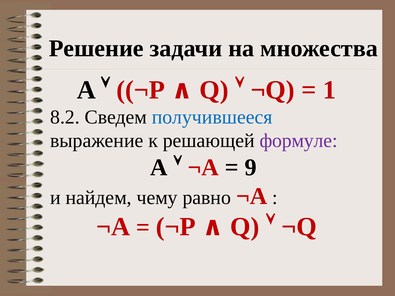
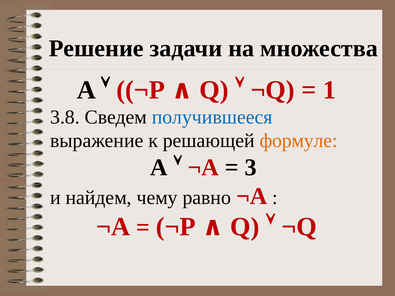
8.2: 8.2 -> 3.8
формуле colour: purple -> orange
9: 9 -> 3
